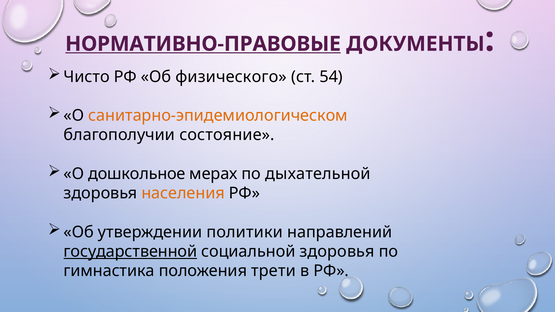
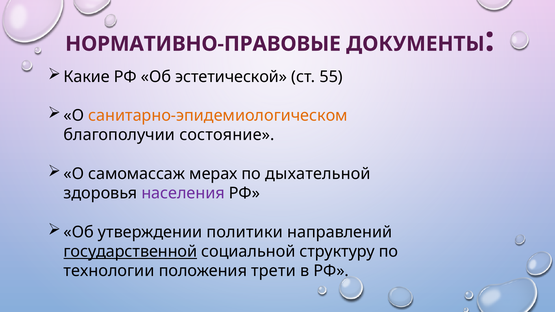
НОРМАТИВНО-ПРАВОВЫЕ underline: present -> none
Чисто: Чисто -> Какие
физического: физического -> эстетической
54: 54 -> 55
дошкольное: дошкольное -> самомассаж
населения colour: orange -> purple
социальной здоровья: здоровья -> структуру
гимнастика: гимнастика -> технологии
